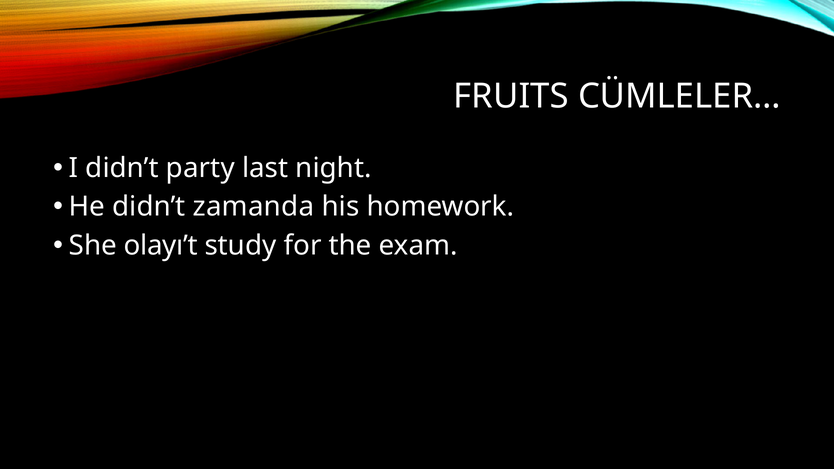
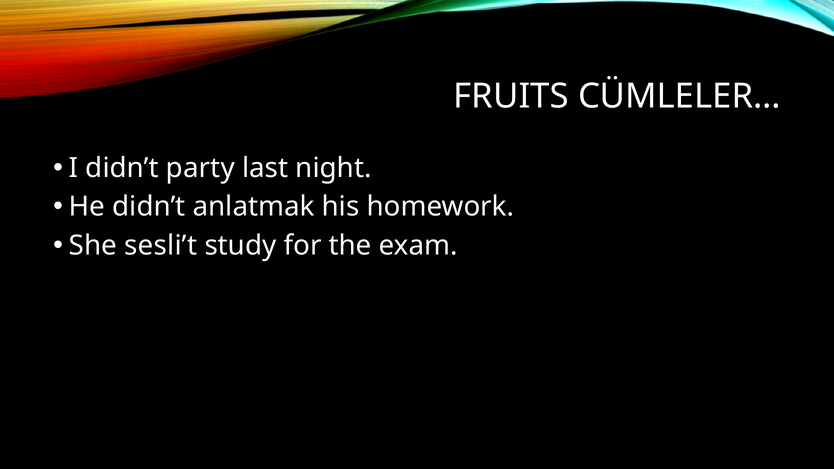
zamanda: zamanda -> anlatmak
olayı’t: olayı’t -> sesli’t
